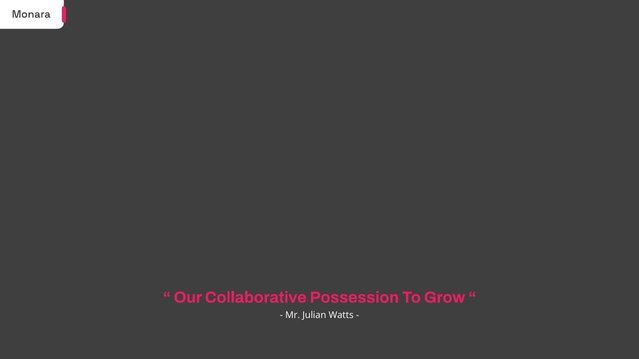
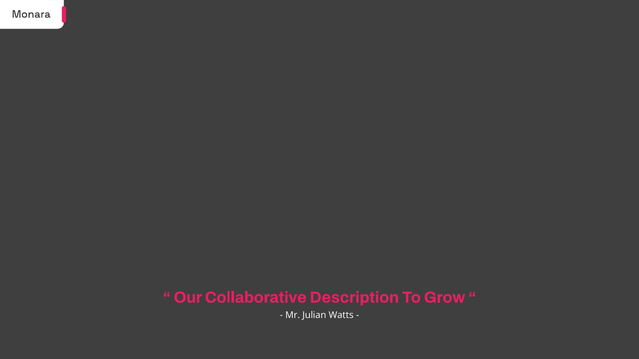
Possession: Possession -> Description
